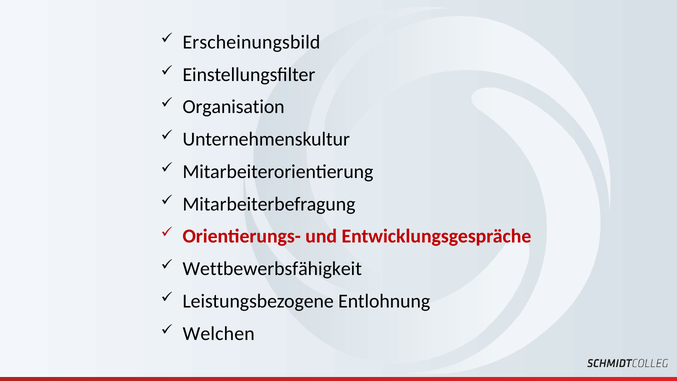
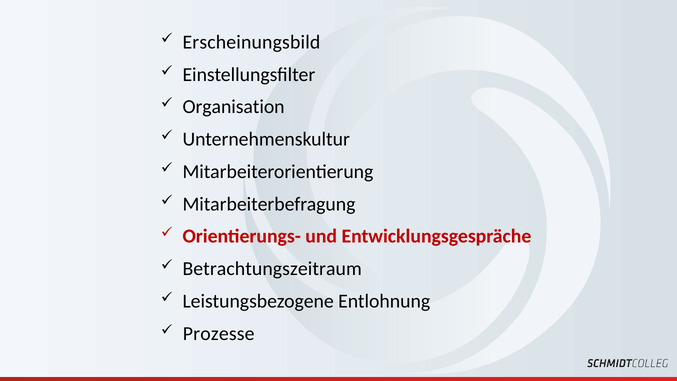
Wettbewerbsfähigkeit: Wettbewerbsfähigkeit -> Betrachtungszeitraum
Welchen: Welchen -> Prozesse
